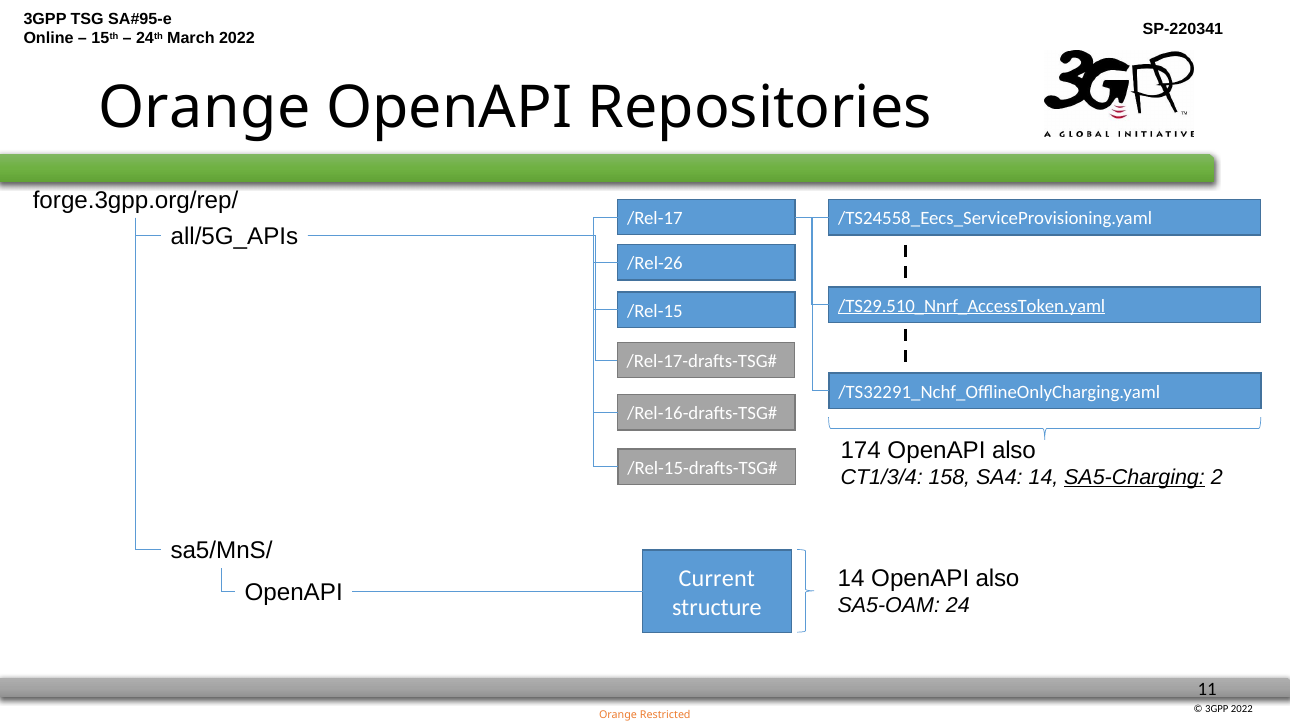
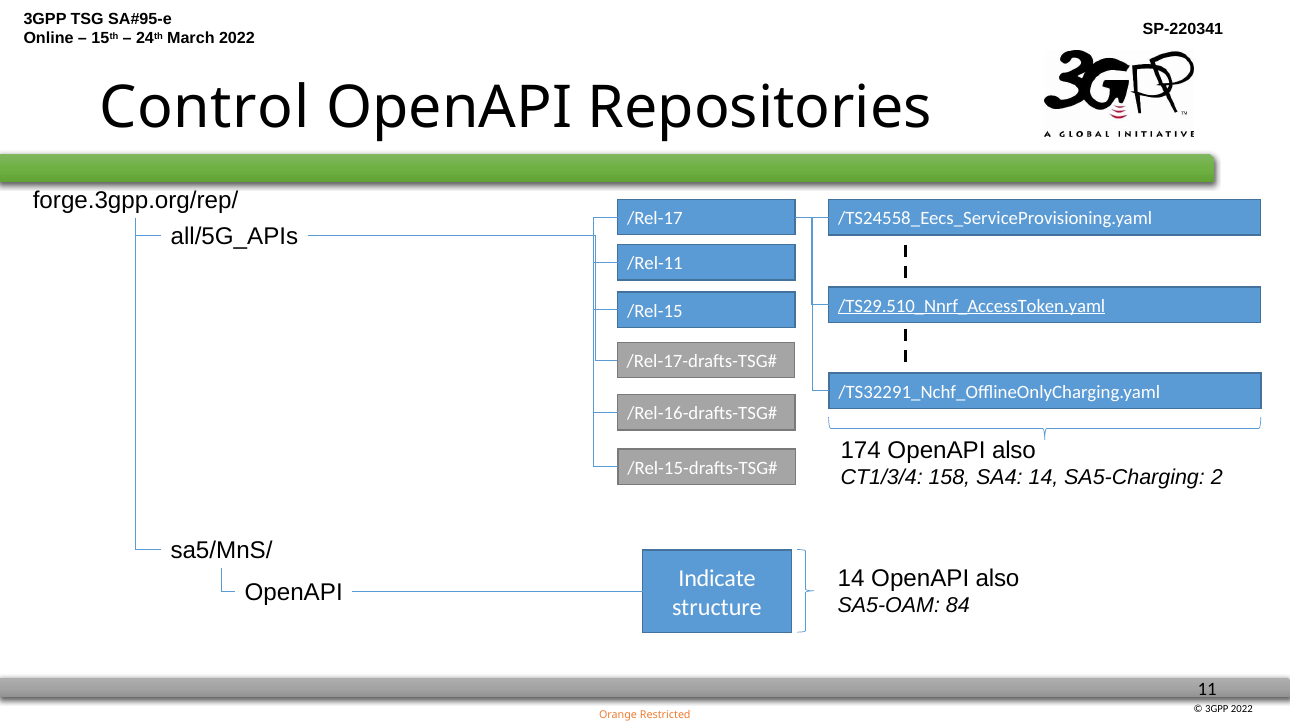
Orange at (204, 108): Orange -> Control
/Rel-26: /Rel-26 -> /Rel-11
SA5-Charging underline: present -> none
Current: Current -> Indicate
24: 24 -> 84
